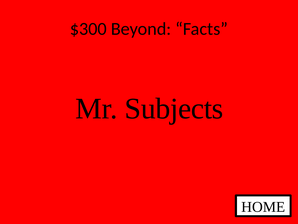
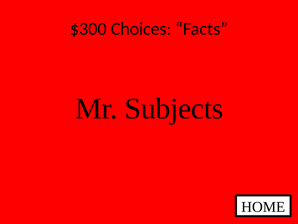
Beyond: Beyond -> Choices
